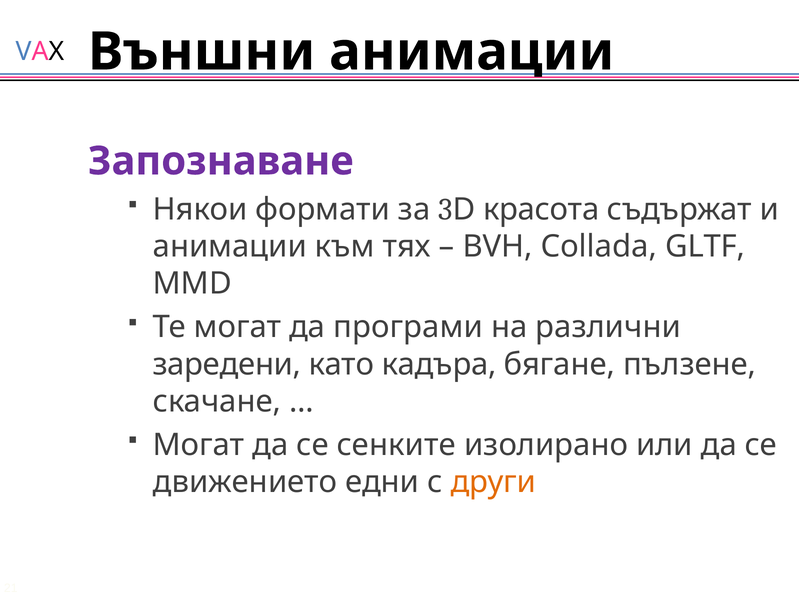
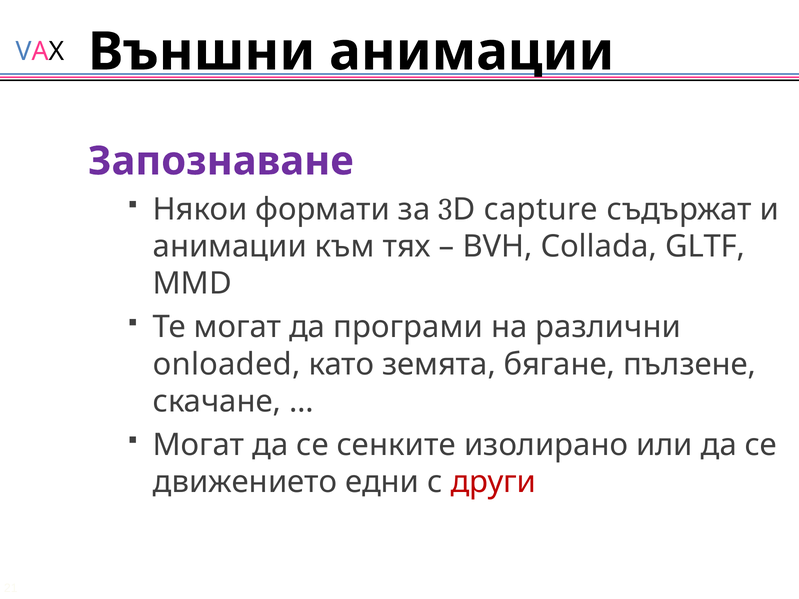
красота: красота -> capture
заредени: заредени -> onloaded
кадъра: кадъра -> земята
други colour: orange -> red
